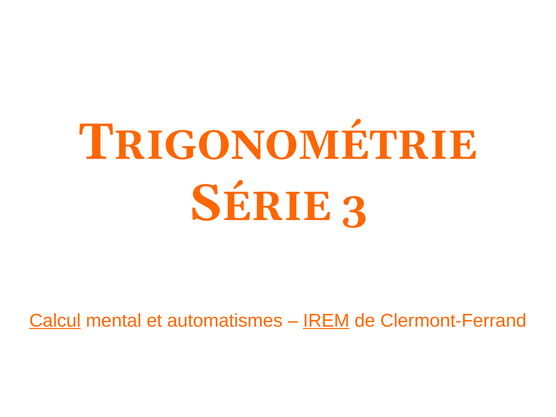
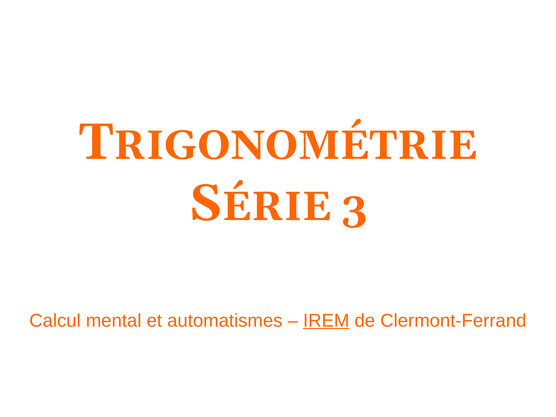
Calcul underline: present -> none
